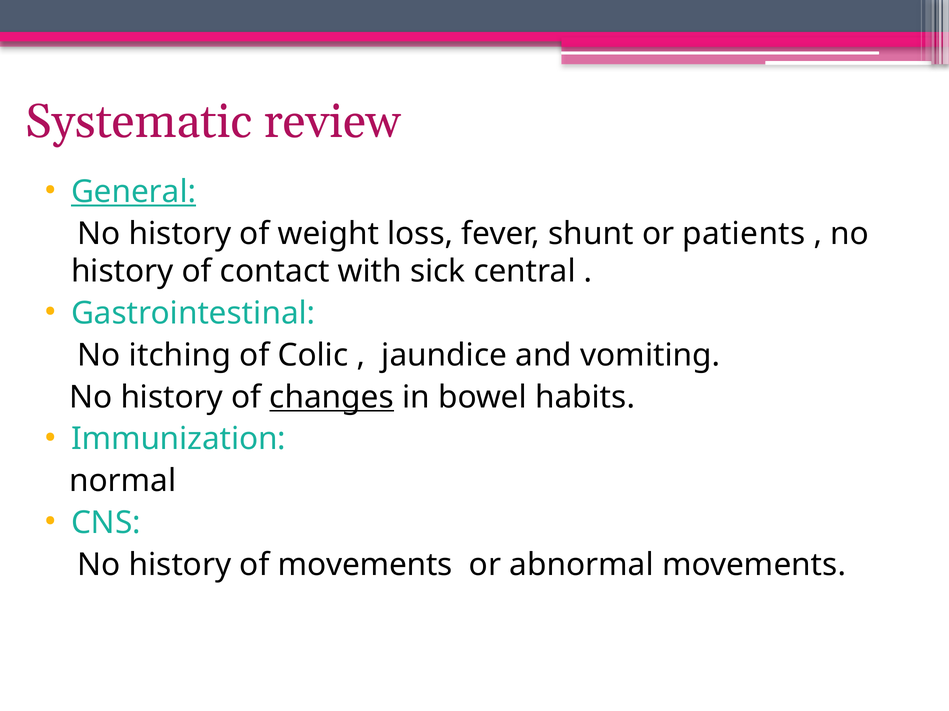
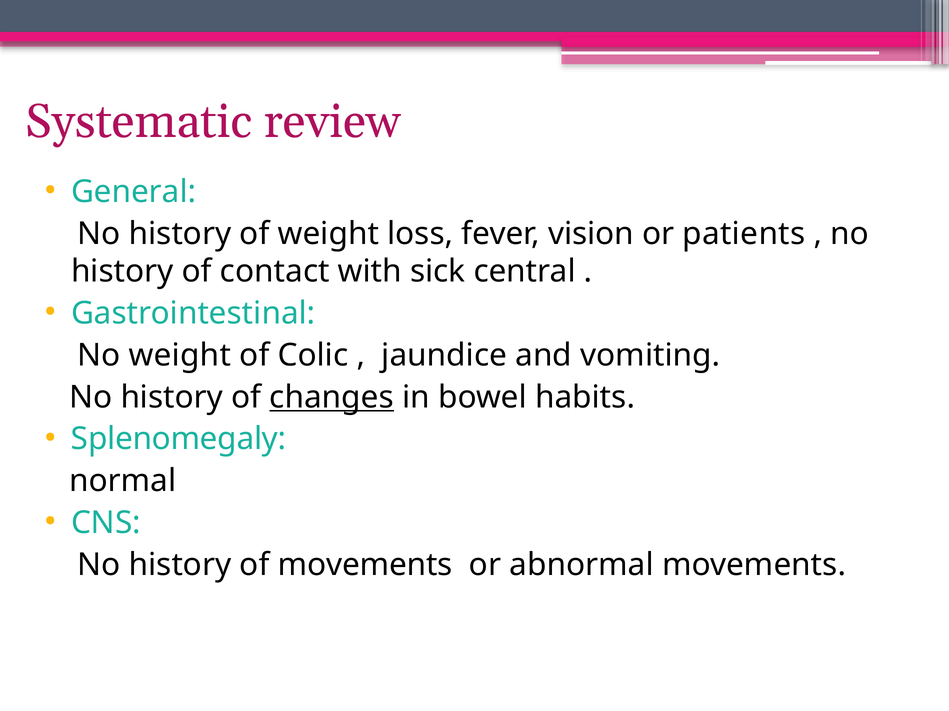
General underline: present -> none
shunt: shunt -> vision
No itching: itching -> weight
Immunization: Immunization -> Splenomegaly
